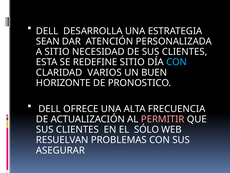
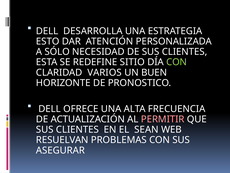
SEAN: SEAN -> ESTO
A SITIO: SITIO -> SÓLO
CON at (177, 62) colour: light blue -> light green
SÓLO: SÓLO -> SEAN
